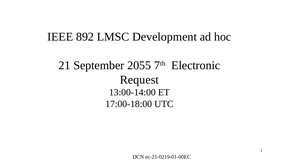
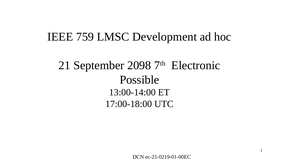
892: 892 -> 759
2055: 2055 -> 2098
Request: Request -> Possible
